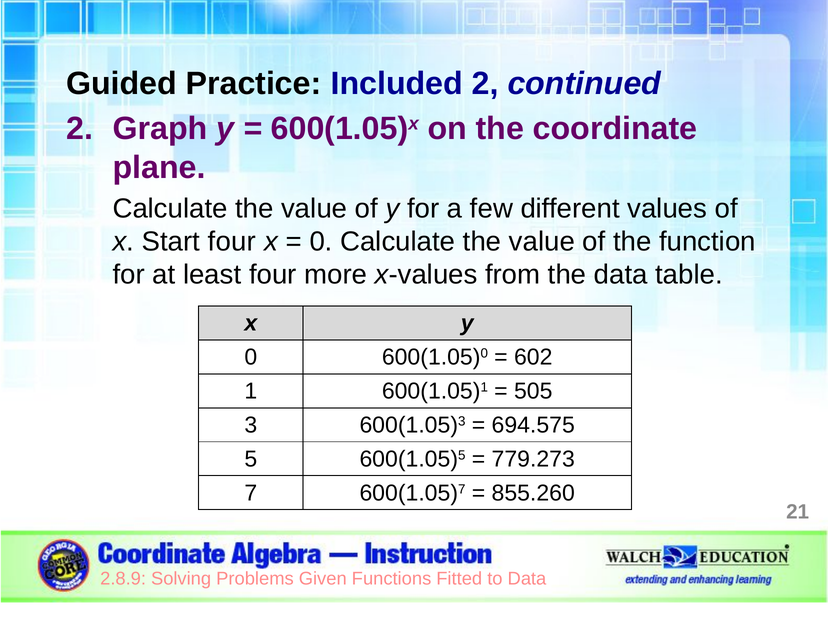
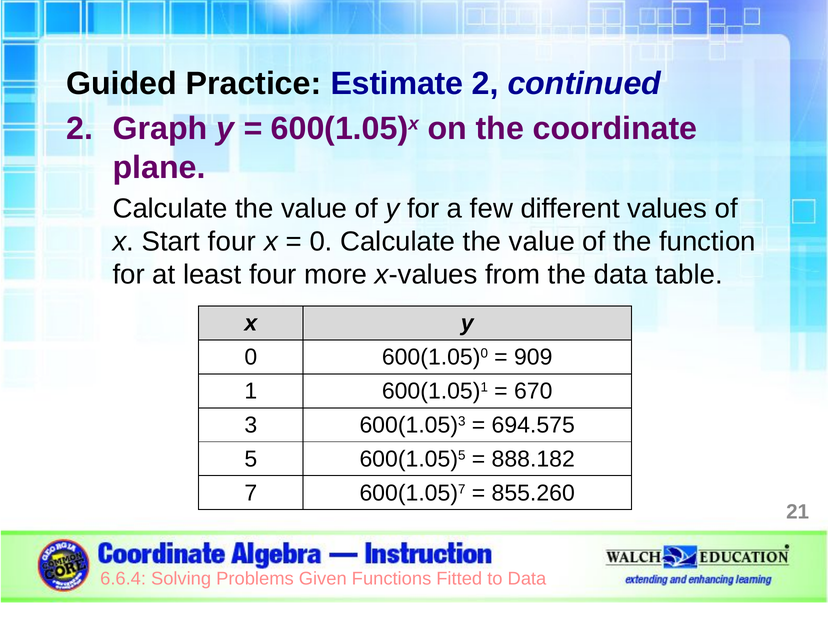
Included: Included -> Estimate
602: 602 -> 909
505: 505 -> 670
779.273: 779.273 -> 888.182
2.8.9: 2.8.9 -> 6.6.4
